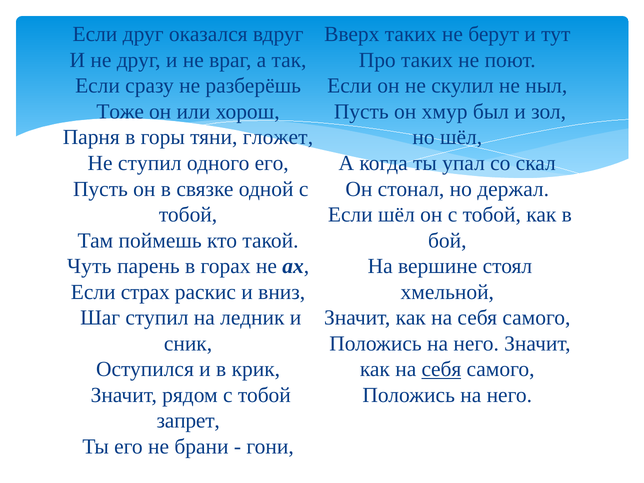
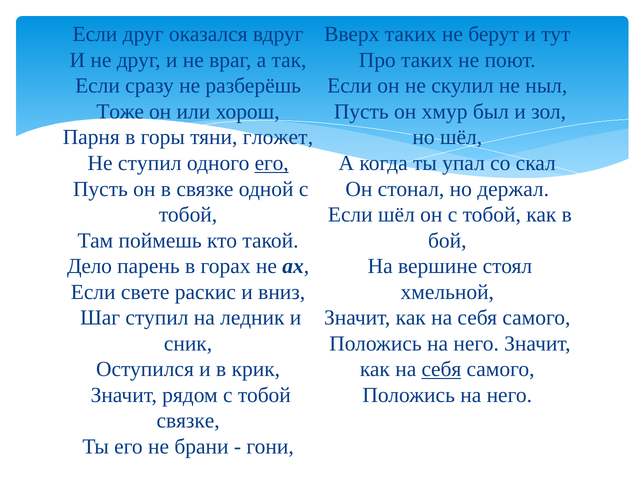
его at (272, 163) underline: none -> present
Чуть: Чуть -> Дело
страх: страх -> свете
запрет at (188, 421): запрет -> связке
